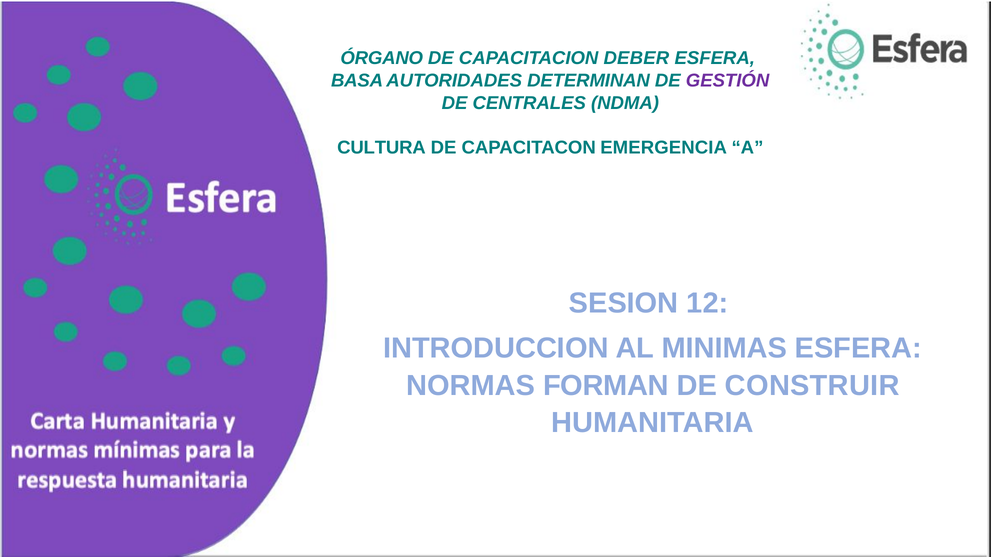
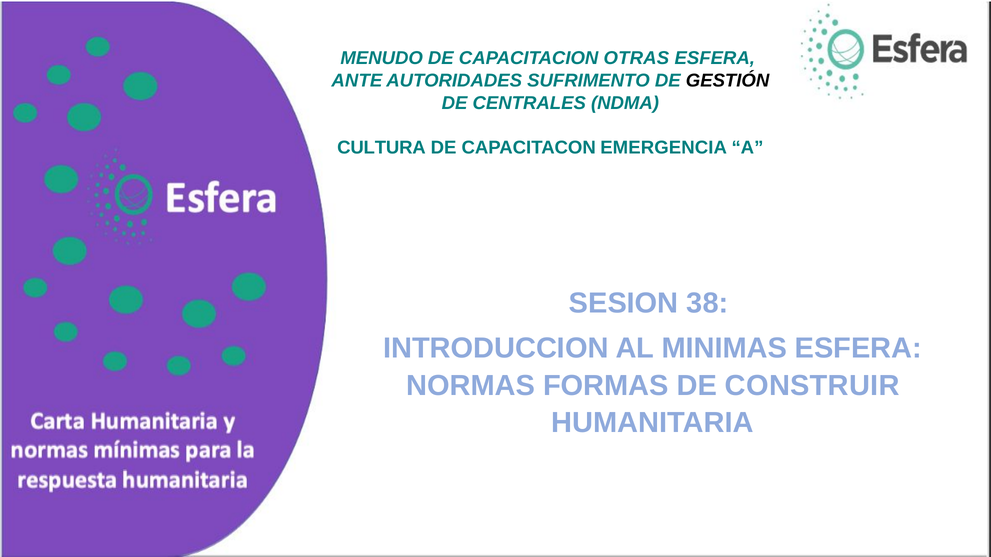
ÓRGANO: ÓRGANO -> MENUDO
DEBER: DEBER -> OTRAS
BASA: BASA -> ANTE
DETERMINAN: DETERMINAN -> SUFRIMENTO
GESTIÓN colour: purple -> black
12: 12 -> 38
FORMAN: FORMAN -> FORMAS
